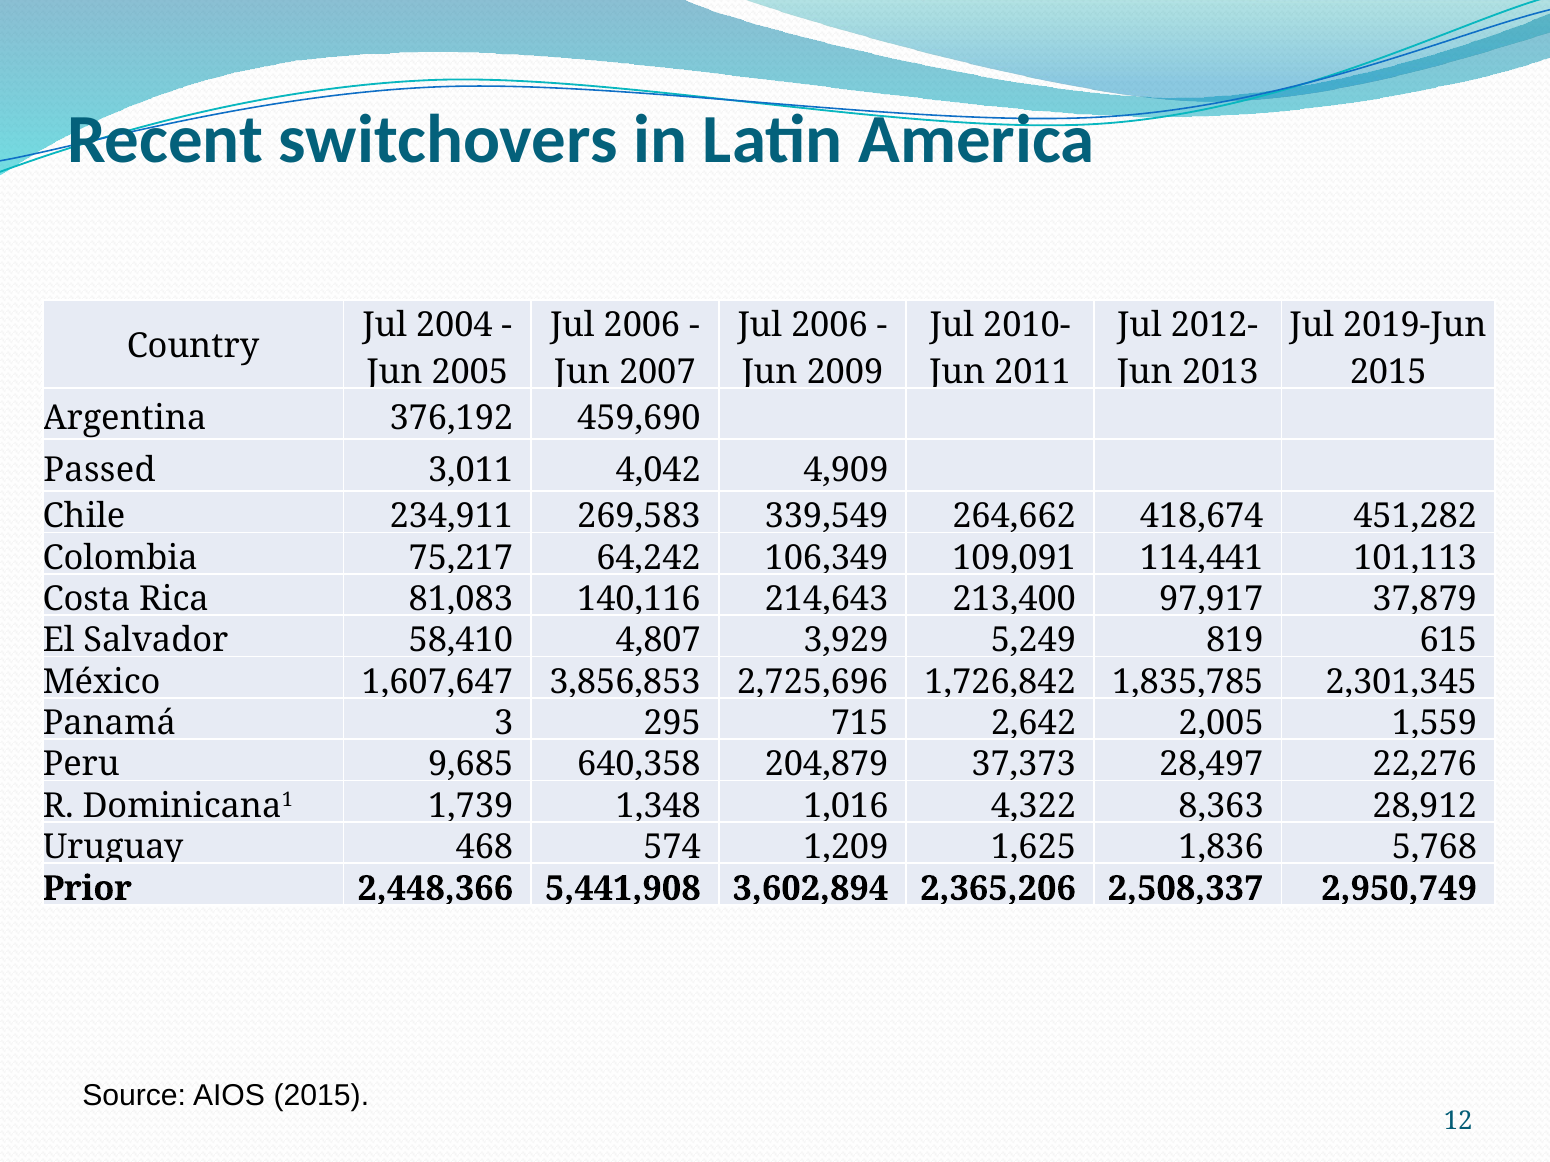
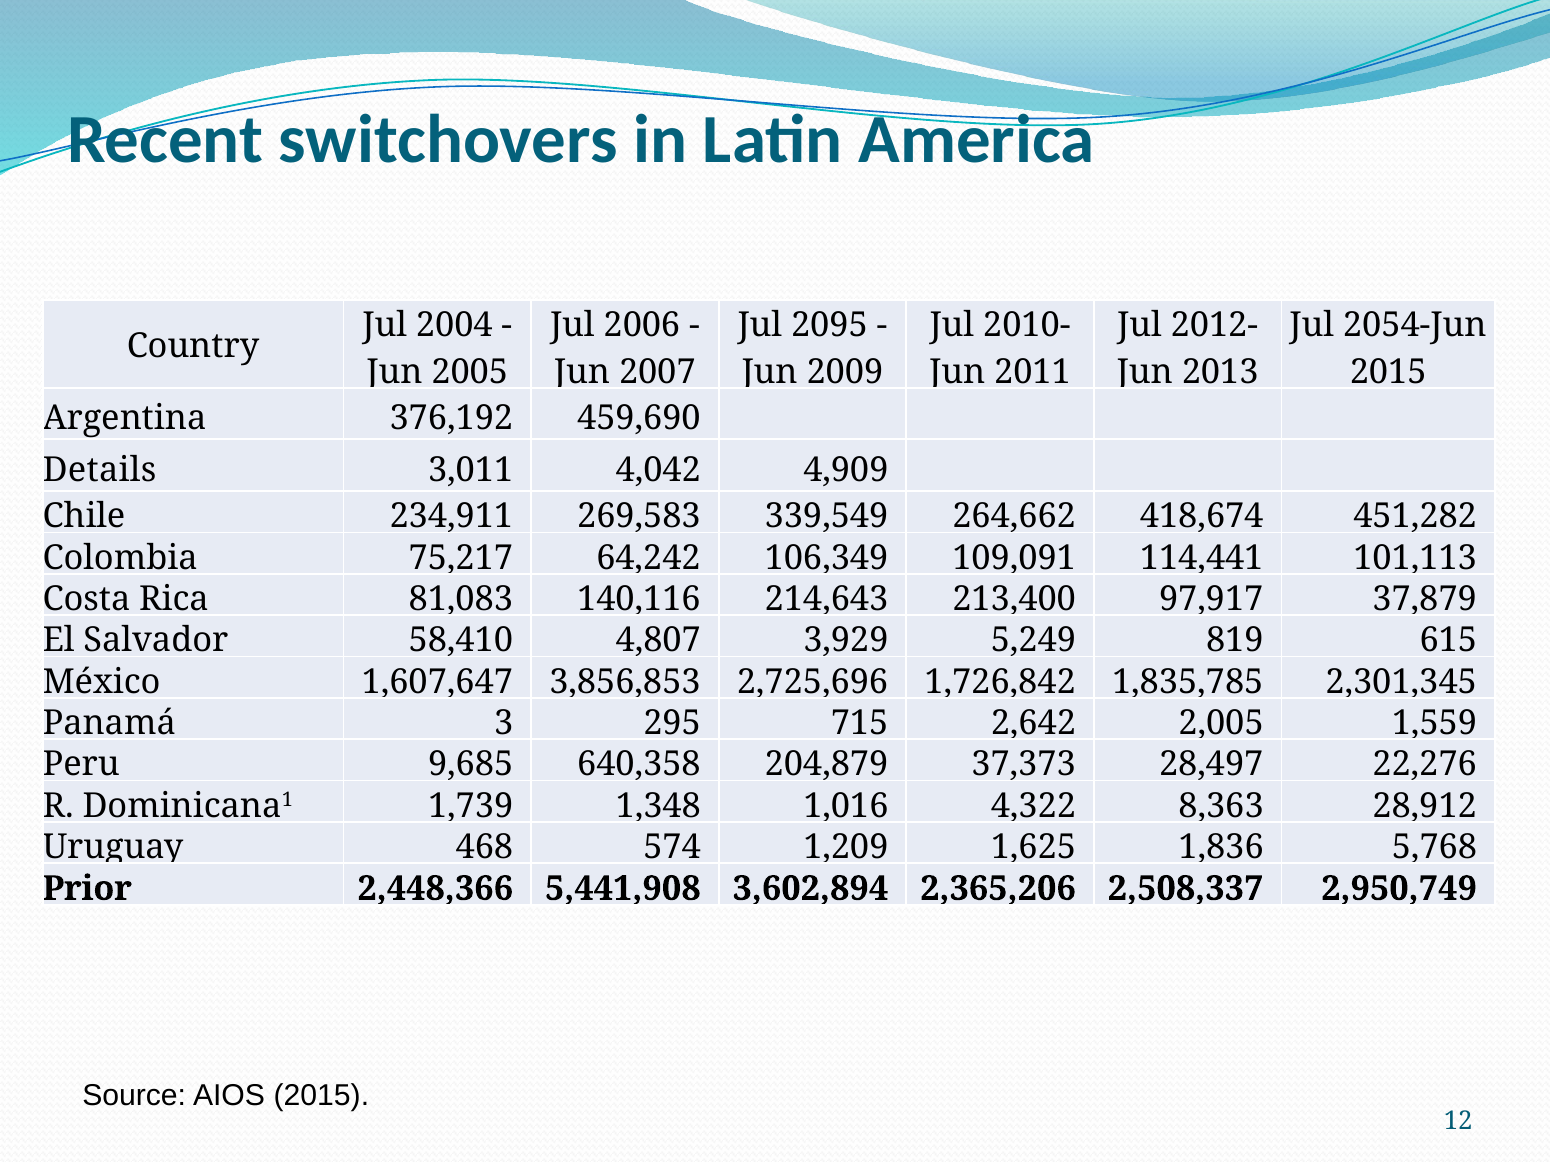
2006 at (829, 326): 2006 -> 2095
2019-Jun: 2019-Jun -> 2054-Jun
Passed: Passed -> Details
